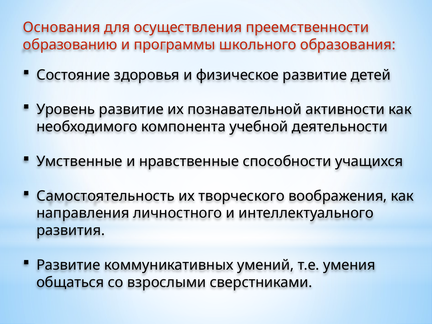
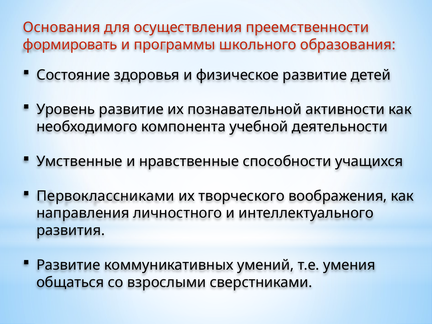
образованию: образованию -> формировать
Самостоятельность: Самостоятельность -> Первоклассниками
